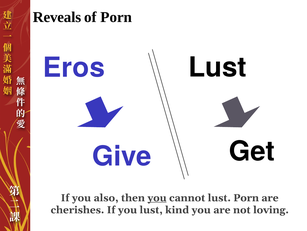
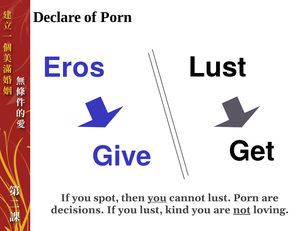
Reveals: Reveals -> Declare
also: also -> spot
cherishes: cherishes -> decisions
not underline: none -> present
